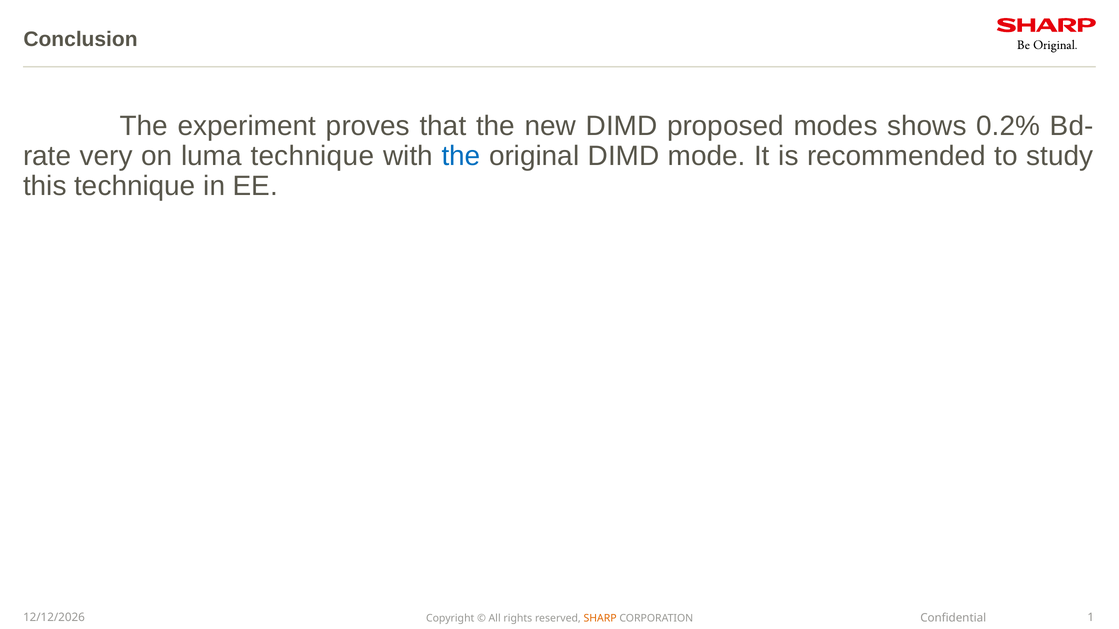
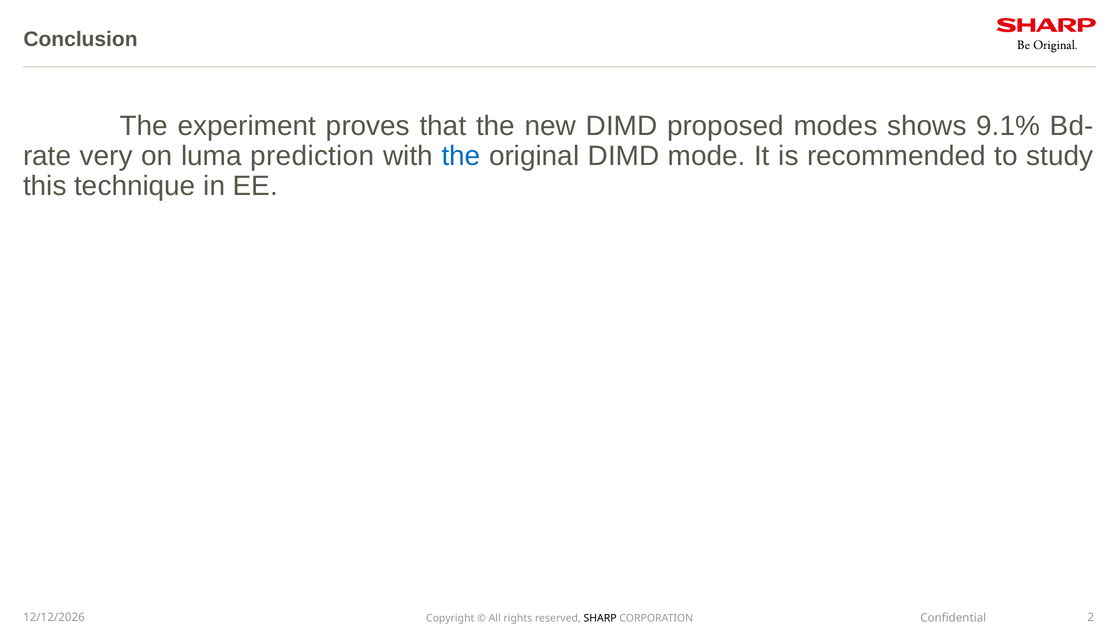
0.2%: 0.2% -> 9.1%
luma technique: technique -> prediction
SHARP colour: orange -> black
1: 1 -> 2
